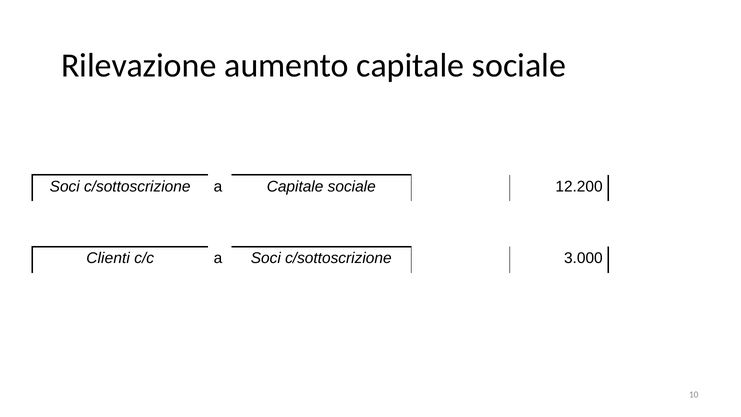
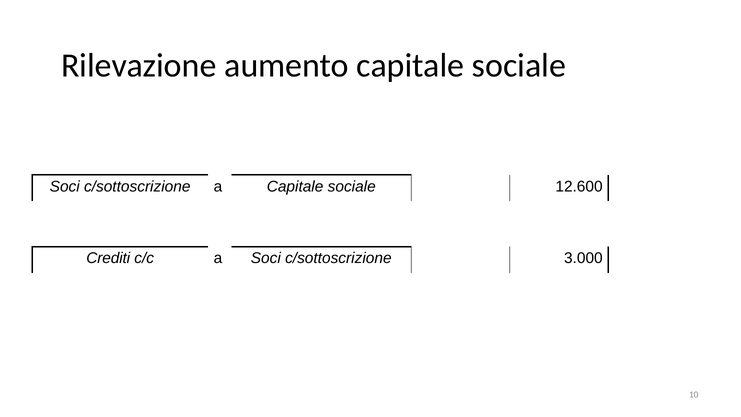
12.200: 12.200 -> 12.600
Clienti: Clienti -> Crediti
